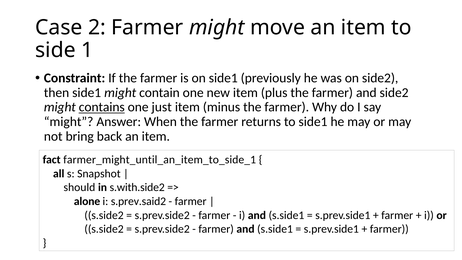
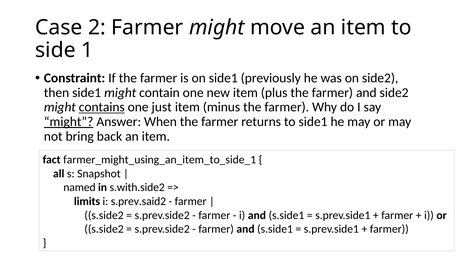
might at (69, 122) underline: none -> present
farmer_might_until_an_item_to_side_1: farmer_might_until_an_item_to_side_1 -> farmer_might_using_an_item_to_side_1
should: should -> named
alone: alone -> limits
